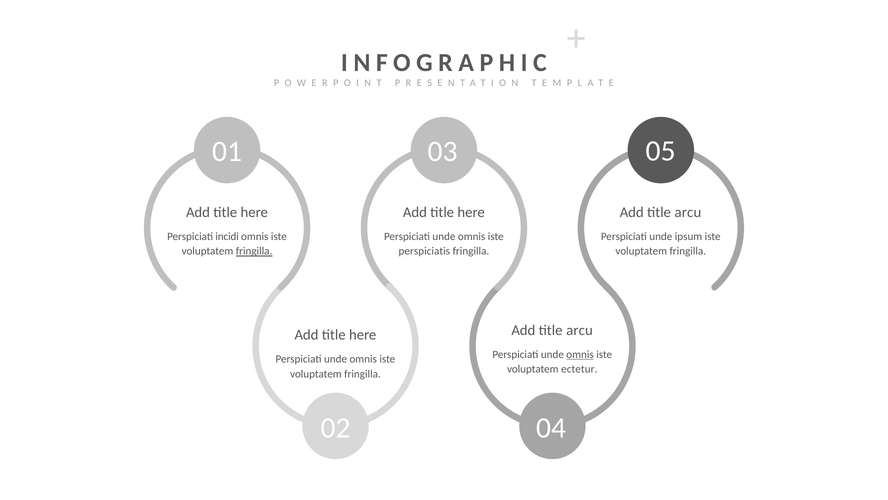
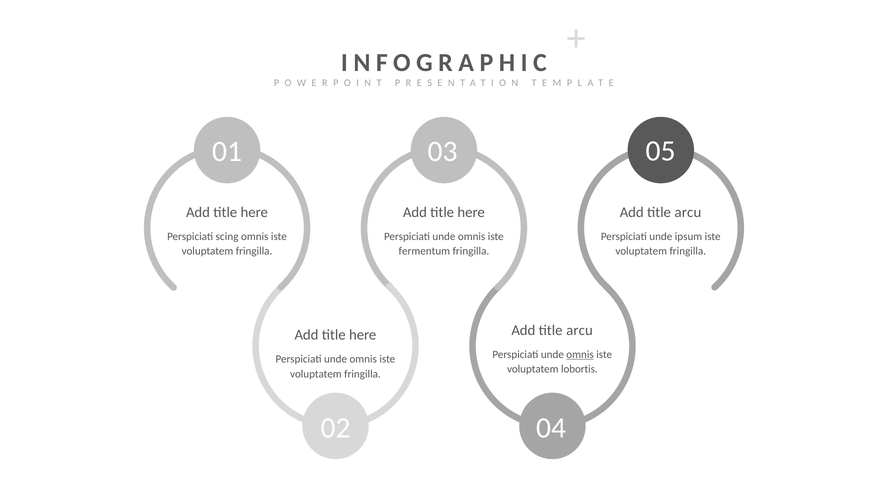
incidi: incidi -> scing
fringilla at (254, 251) underline: present -> none
perspiciatis: perspiciatis -> fermentum
ectetur: ectetur -> lobortis
